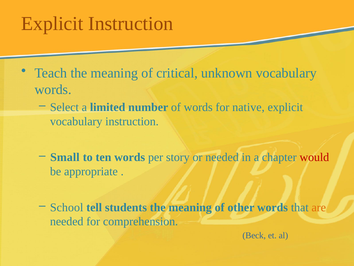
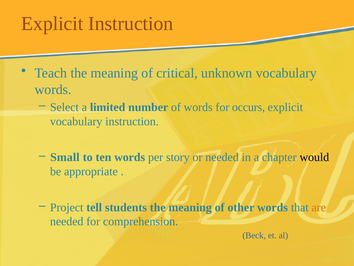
native: native -> occurs
would colour: red -> black
School: School -> Project
